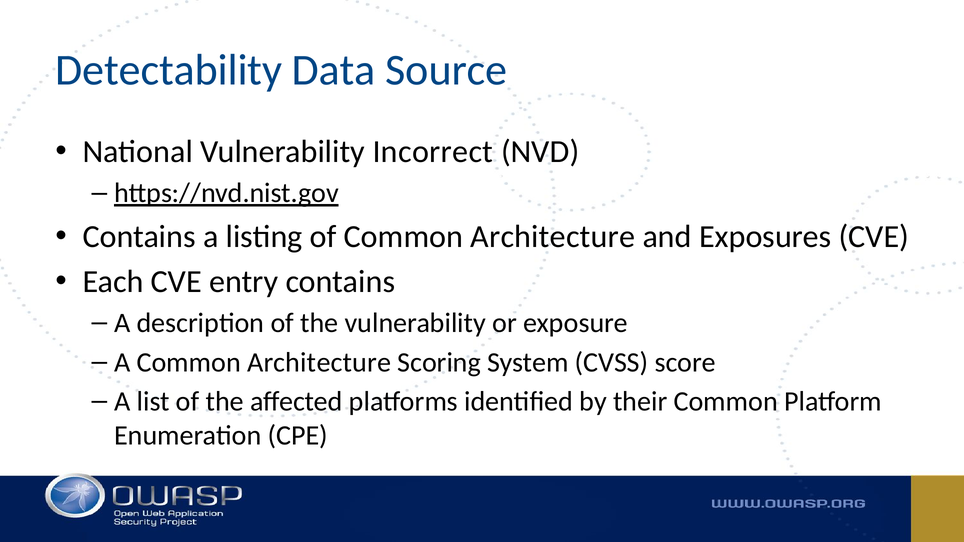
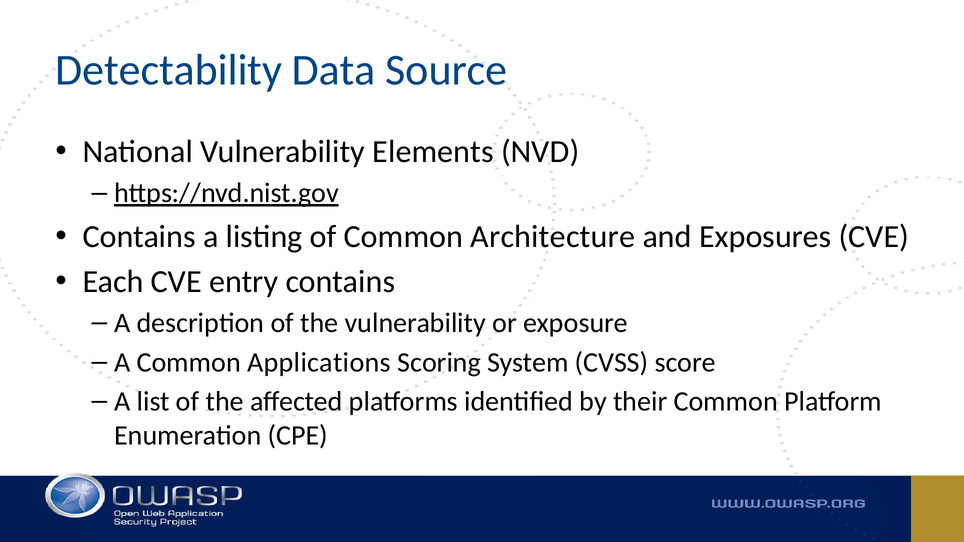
Incorrect: Incorrect -> Elements
A Common Architecture: Architecture -> Applications
